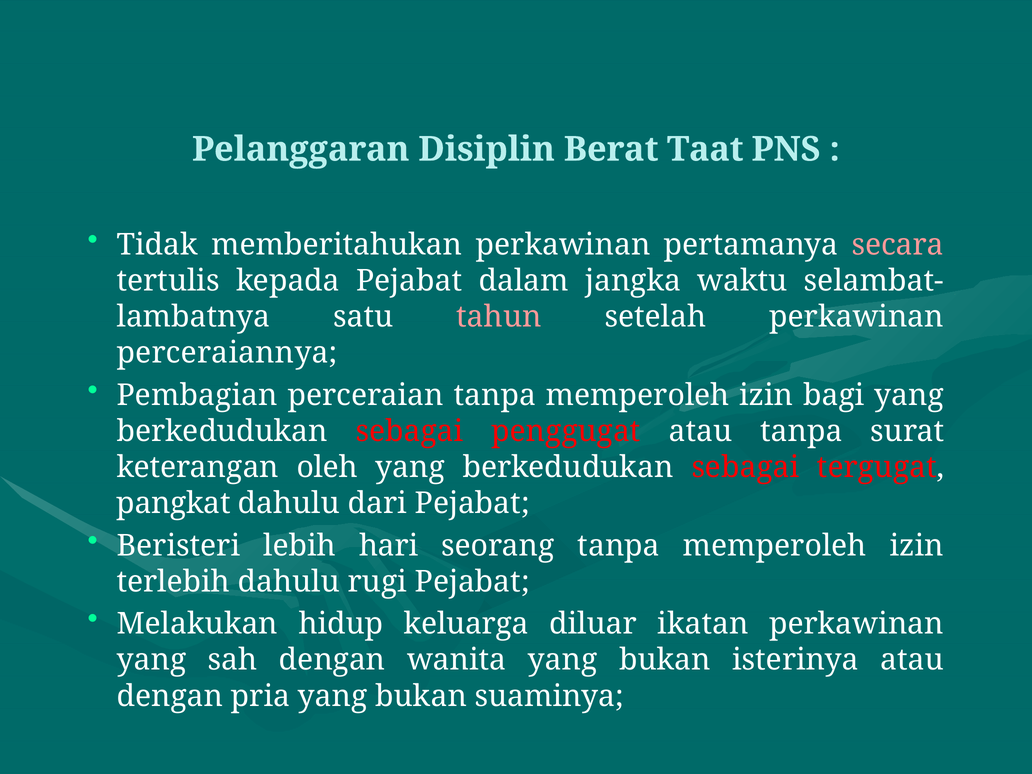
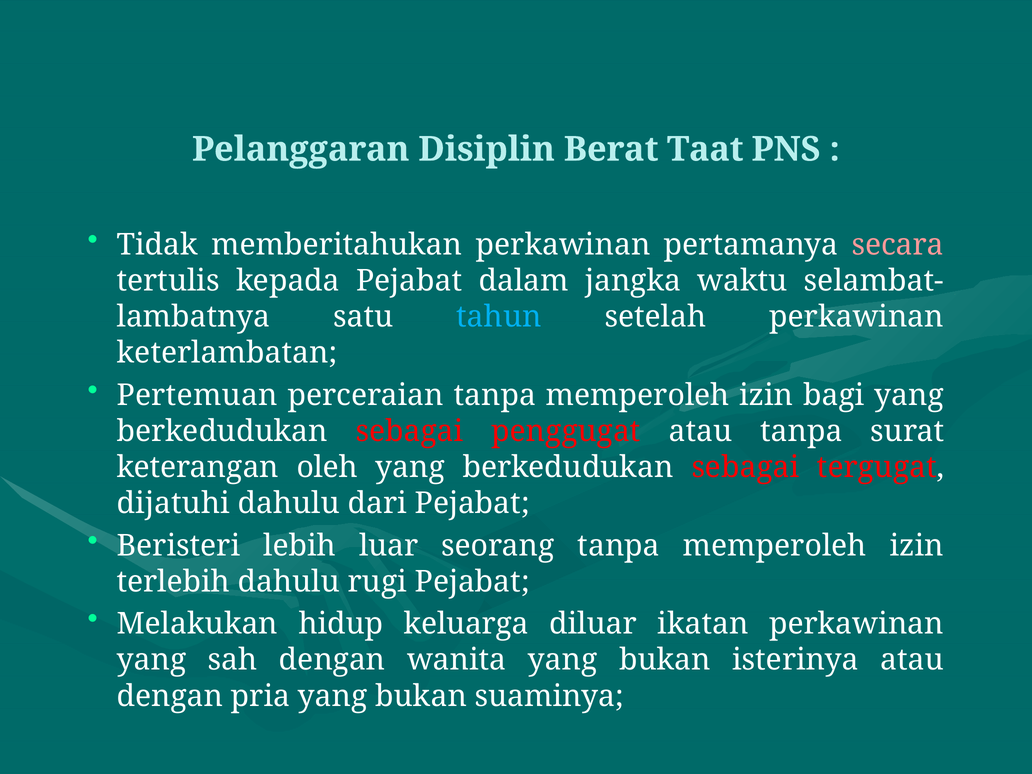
tahun colour: pink -> light blue
perceraiannya: perceraiannya -> keterlambatan
Pembagian: Pembagian -> Pertemuan
pangkat: pangkat -> dijatuhi
hari: hari -> luar
